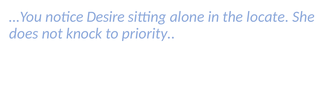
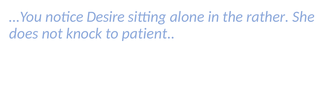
locate: locate -> rather
priority: priority -> patient
